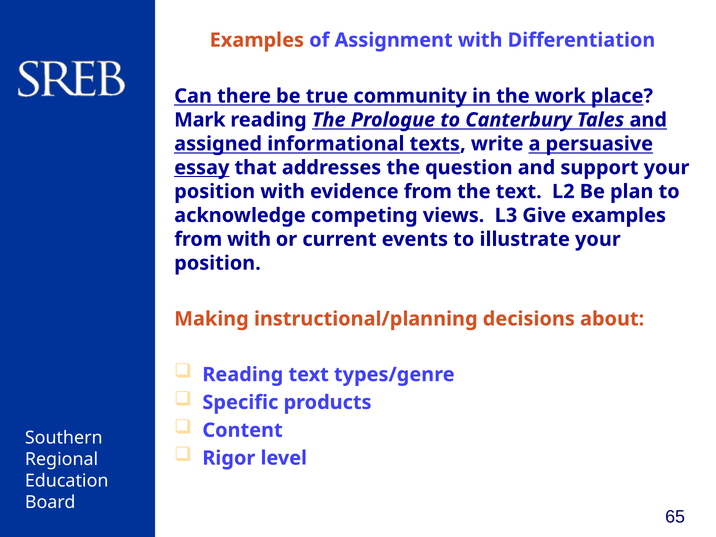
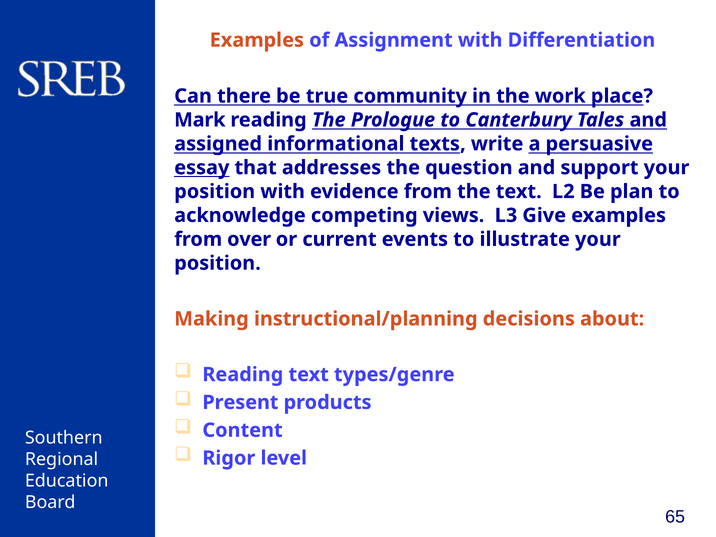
from with: with -> over
Specific: Specific -> Present
